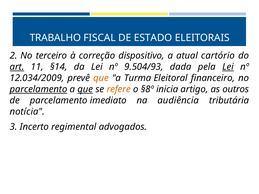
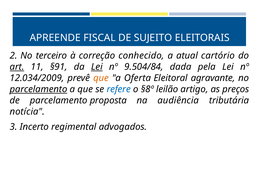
TRABALHO: TRABALHO -> APREENDE
ESTADO: ESTADO -> SUJEITO
dispositivo: dispositivo -> conhecido
§14: §14 -> §91
Lei at (97, 67) underline: none -> present
9.504/93: 9.504/93 -> 9.504/84
Lei at (228, 67) underline: present -> none
Turma: Turma -> Oferta
financeiro: financeiro -> agravante
que at (85, 89) underline: present -> none
refere colour: orange -> blue
inicia: inicia -> leilão
outros: outros -> preços
imediato: imediato -> proposta
